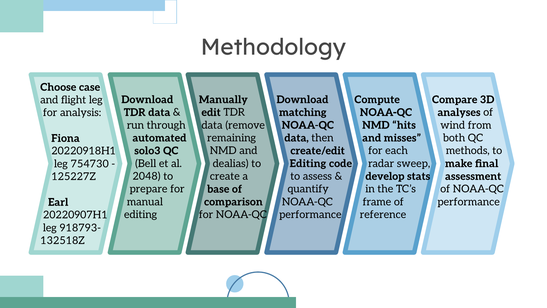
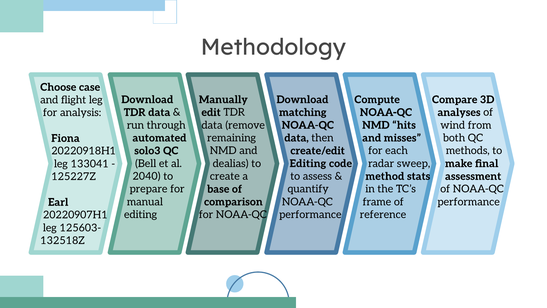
754730: 754730 -> 133041
develop: develop -> method
2048: 2048 -> 2040
918793-: 918793- -> 125603-
